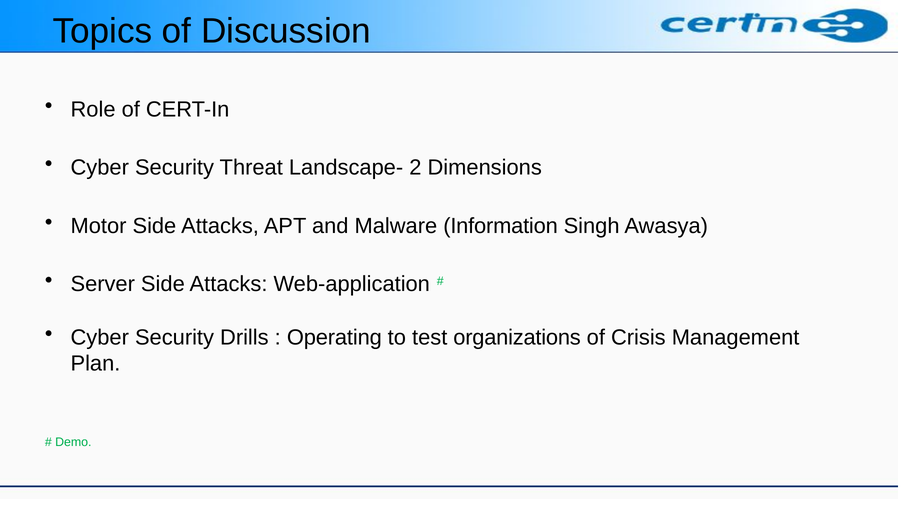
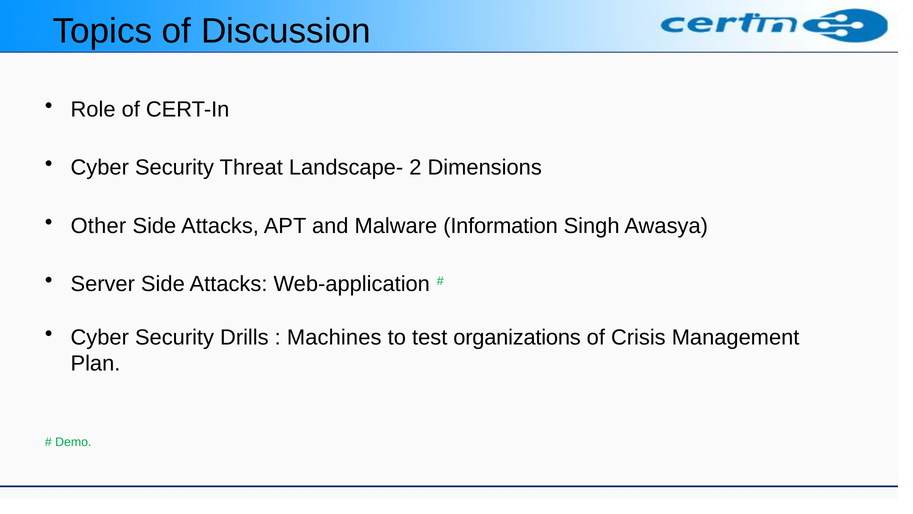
Motor: Motor -> Other
Operating: Operating -> Machines
